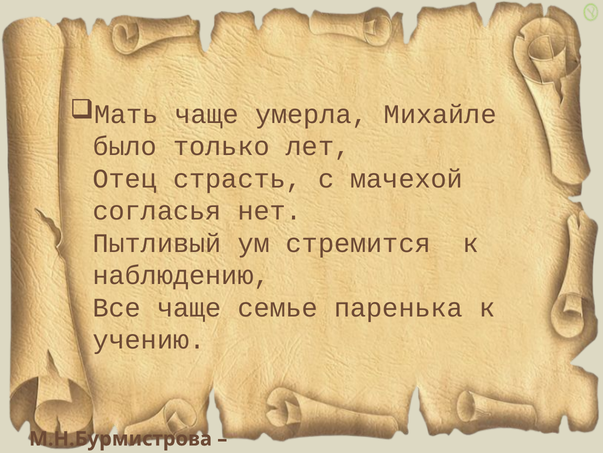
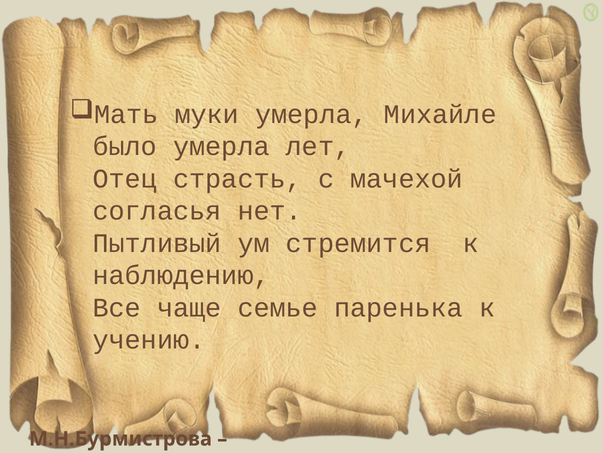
Мать чаще: чаще -> муки
было только: только -> умерла
